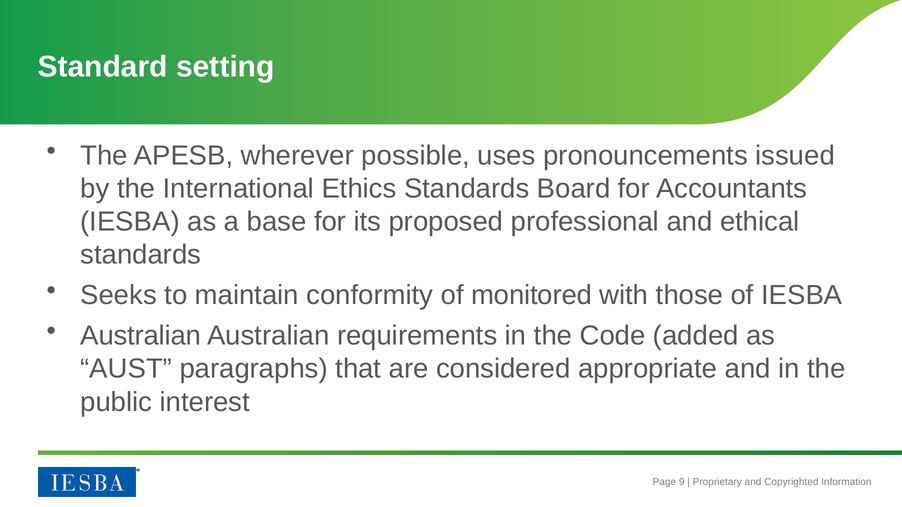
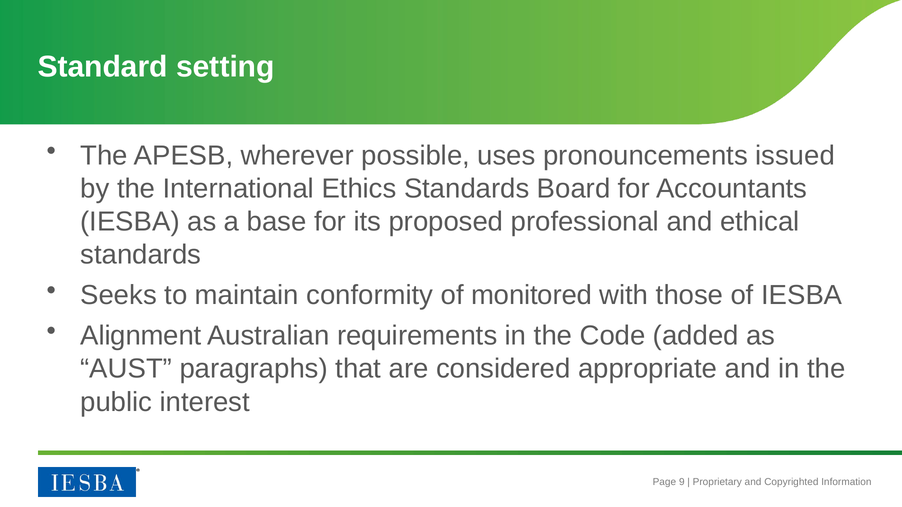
Australian at (141, 336): Australian -> Alignment
